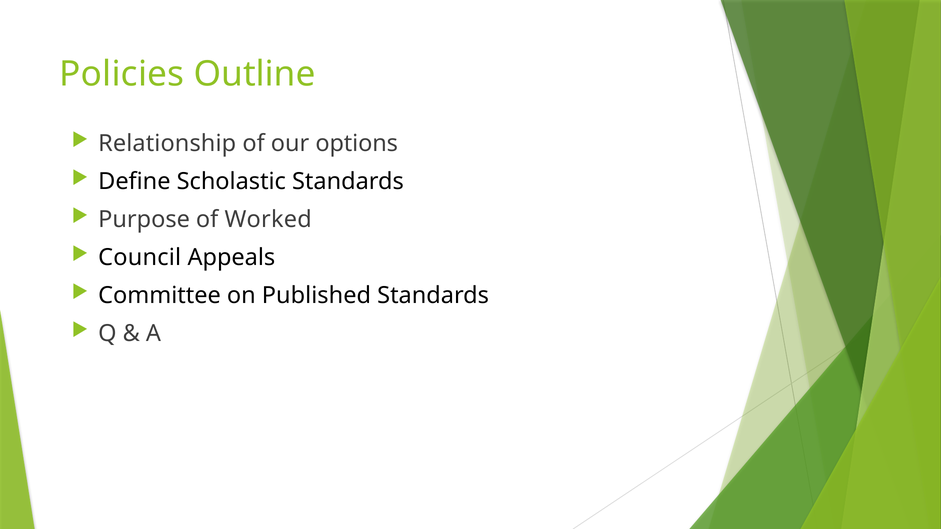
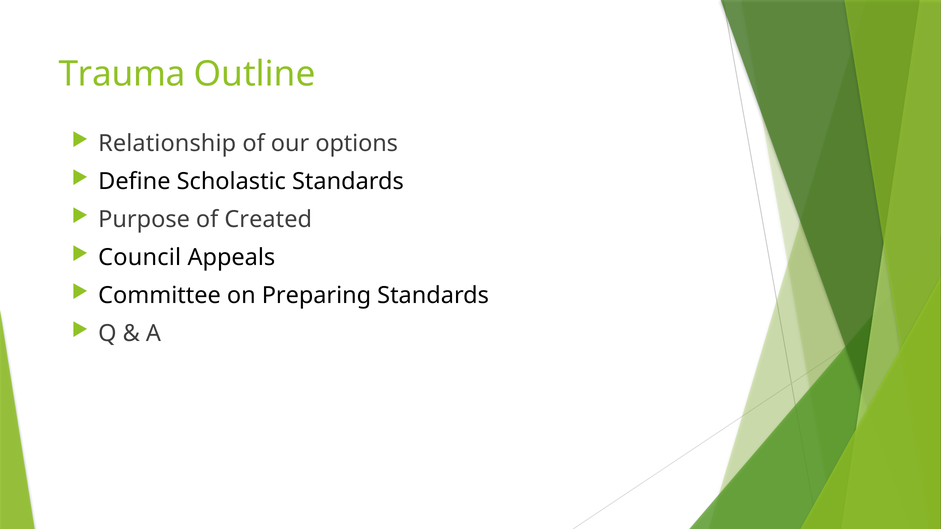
Policies: Policies -> Trauma
Worked: Worked -> Created
Published: Published -> Preparing
